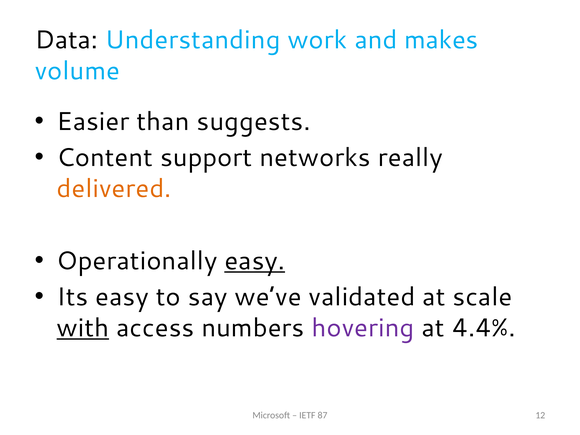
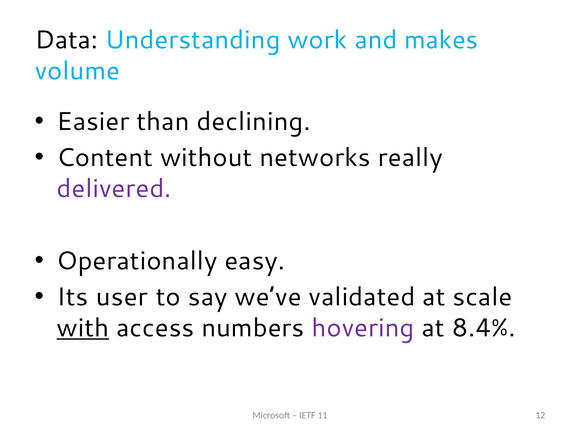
suggests: suggests -> declining
support: support -> without
delivered colour: orange -> purple
easy at (255, 261) underline: present -> none
Its easy: easy -> user
4.4%: 4.4% -> 8.4%
87: 87 -> 11
